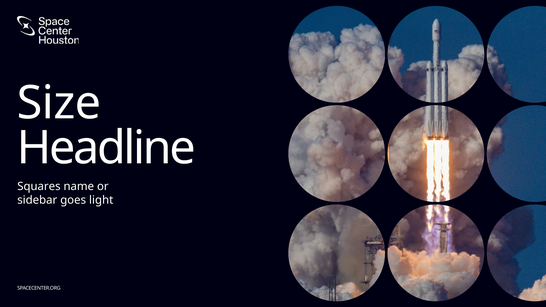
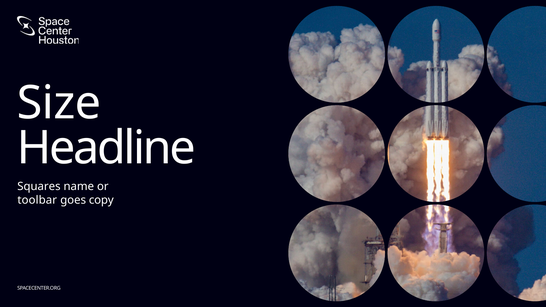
sidebar: sidebar -> toolbar
light: light -> copy
